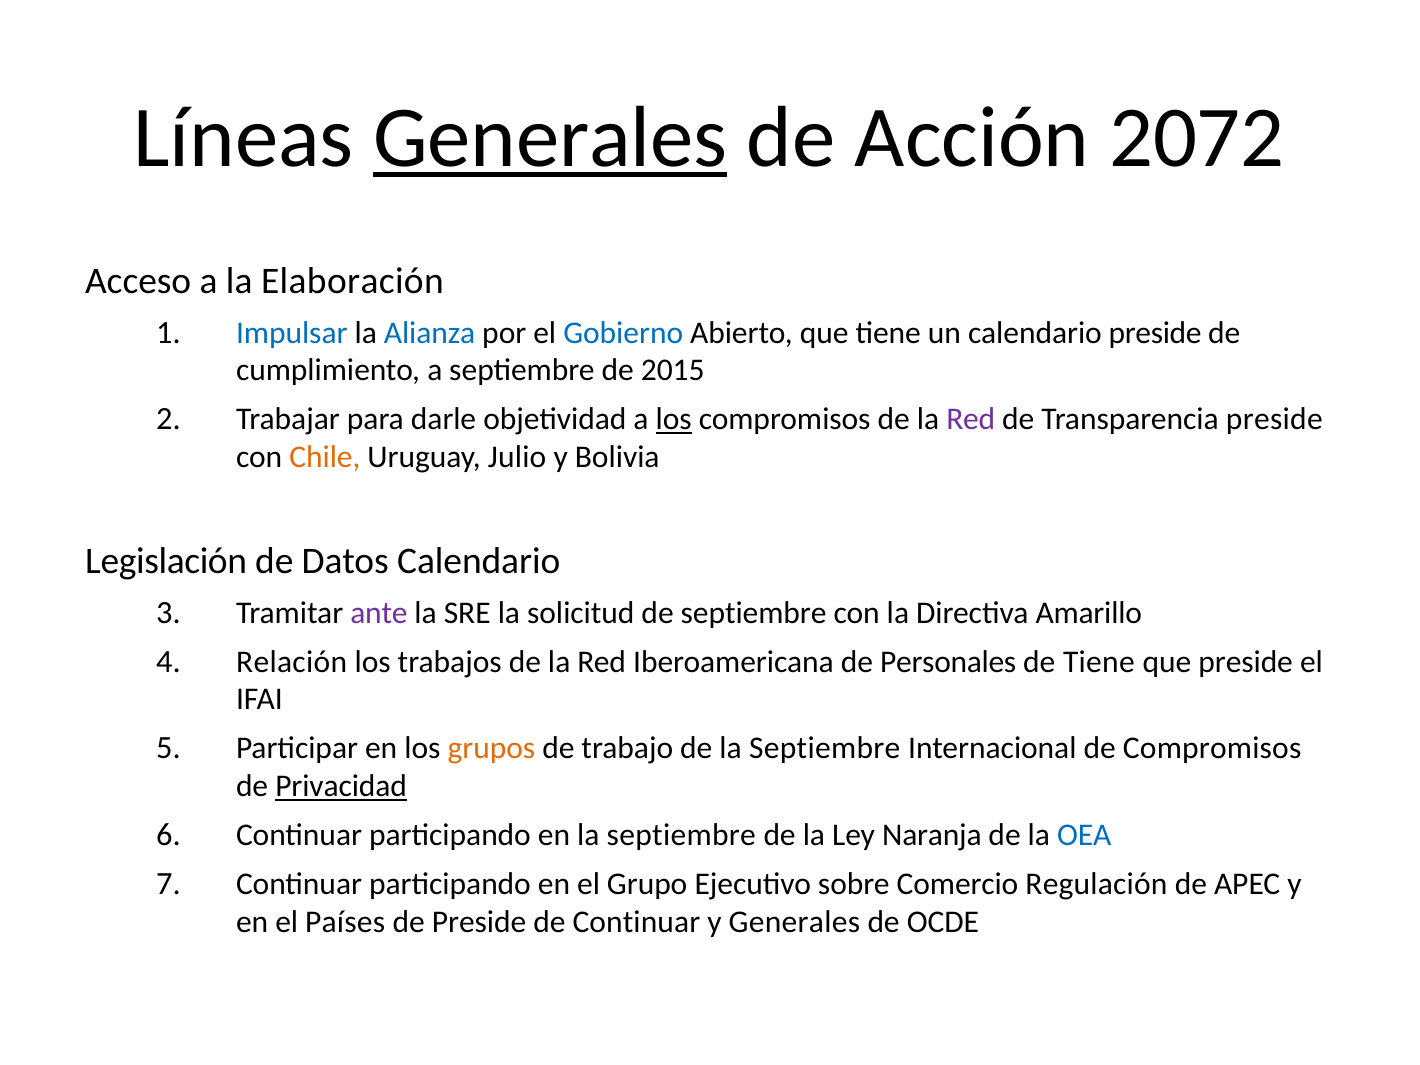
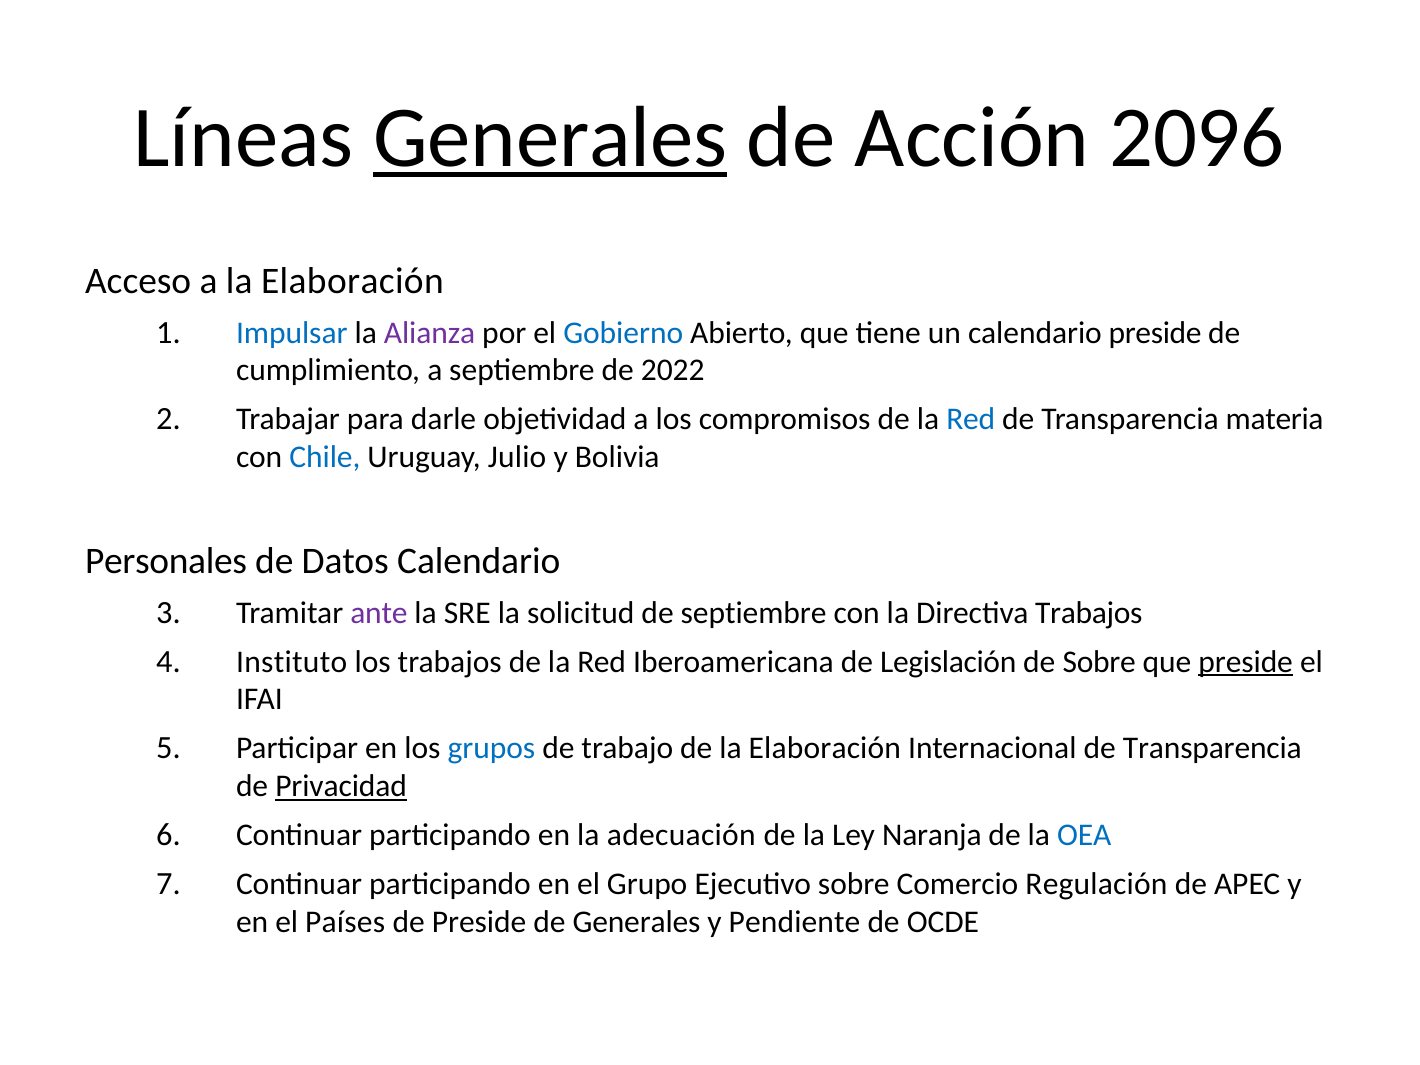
2072: 2072 -> 2096
Alianza colour: blue -> purple
2015: 2015 -> 2022
los at (674, 420) underline: present -> none
Red at (971, 420) colour: purple -> blue
Transparencia preside: preside -> materia
Chile colour: orange -> blue
Legislación: Legislación -> Personales
Directiva Amarillo: Amarillo -> Trabajos
Relación: Relación -> Instituto
Personales: Personales -> Legislación
de Tiene: Tiene -> Sobre
preside at (1246, 662) underline: none -> present
grupos colour: orange -> blue
de la Septiembre: Septiembre -> Elaboración
Internacional de Compromisos: Compromisos -> Transparencia
en la septiembre: septiembre -> adecuación
de Continuar: Continuar -> Generales
y Generales: Generales -> Pendiente
